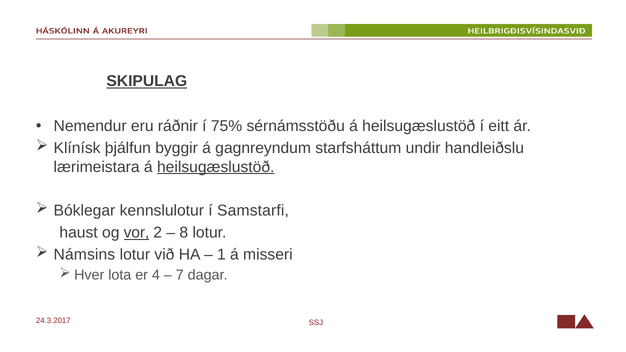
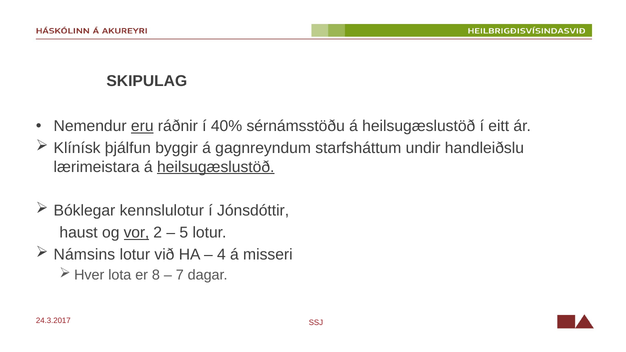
SKIPULAG underline: present -> none
eru underline: none -> present
75%: 75% -> 40%
Samstarfi: Samstarfi -> Jónsdóttir
8: 8 -> 5
1: 1 -> 4
4: 4 -> 8
